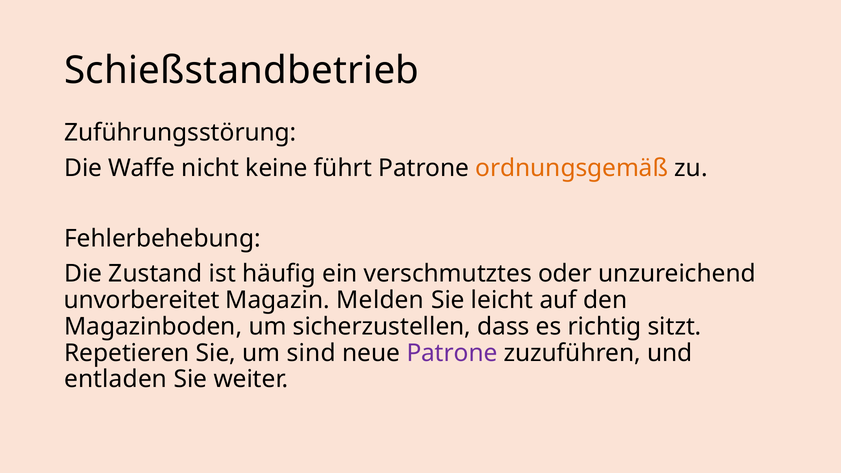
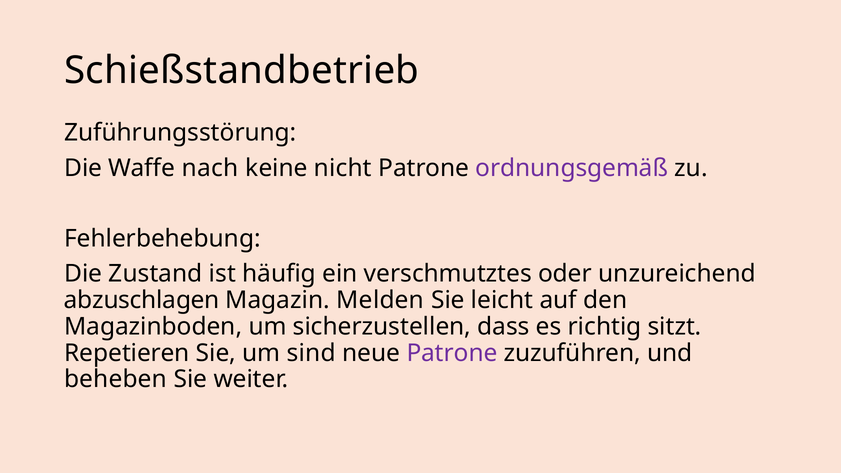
nicht: nicht -> nach
führt: führt -> nicht
ordnungsgemäß colour: orange -> purple
unvorbereitet: unvorbereitet -> abzuschlagen
entladen: entladen -> beheben
